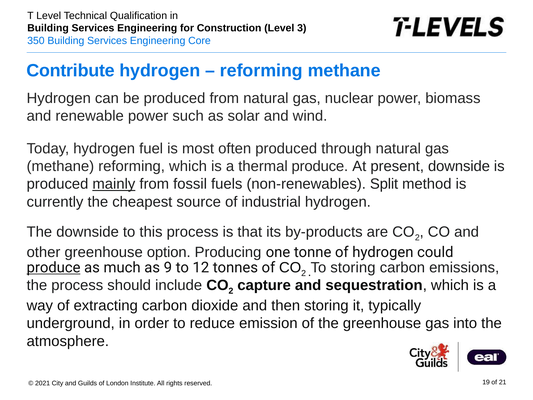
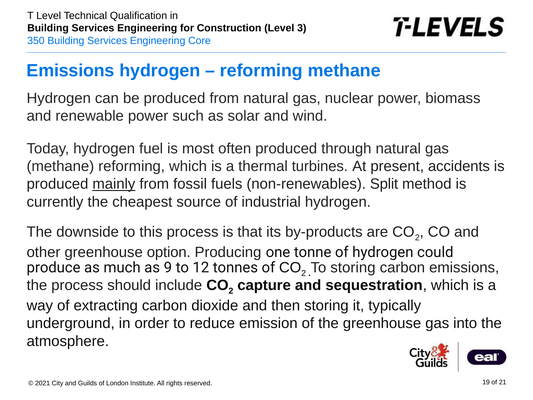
Contribute at (71, 71): Contribute -> Emissions
thermal produce: produce -> turbines
present downside: downside -> accidents
produce at (54, 267) underline: present -> none
